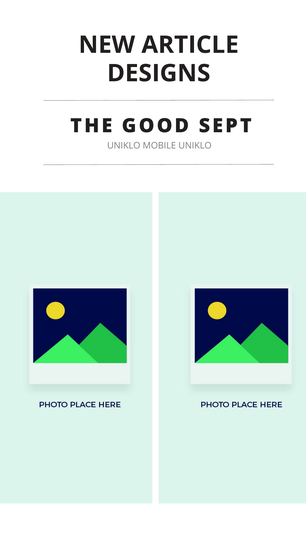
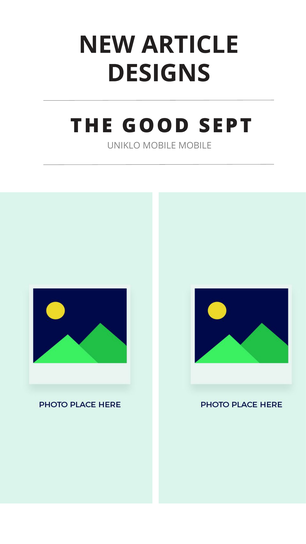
MOBILE UNIKLO: UNIKLO -> MOBILE
